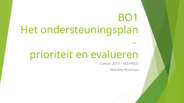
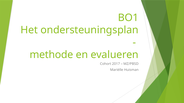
prioriteit: prioriteit -> methode
